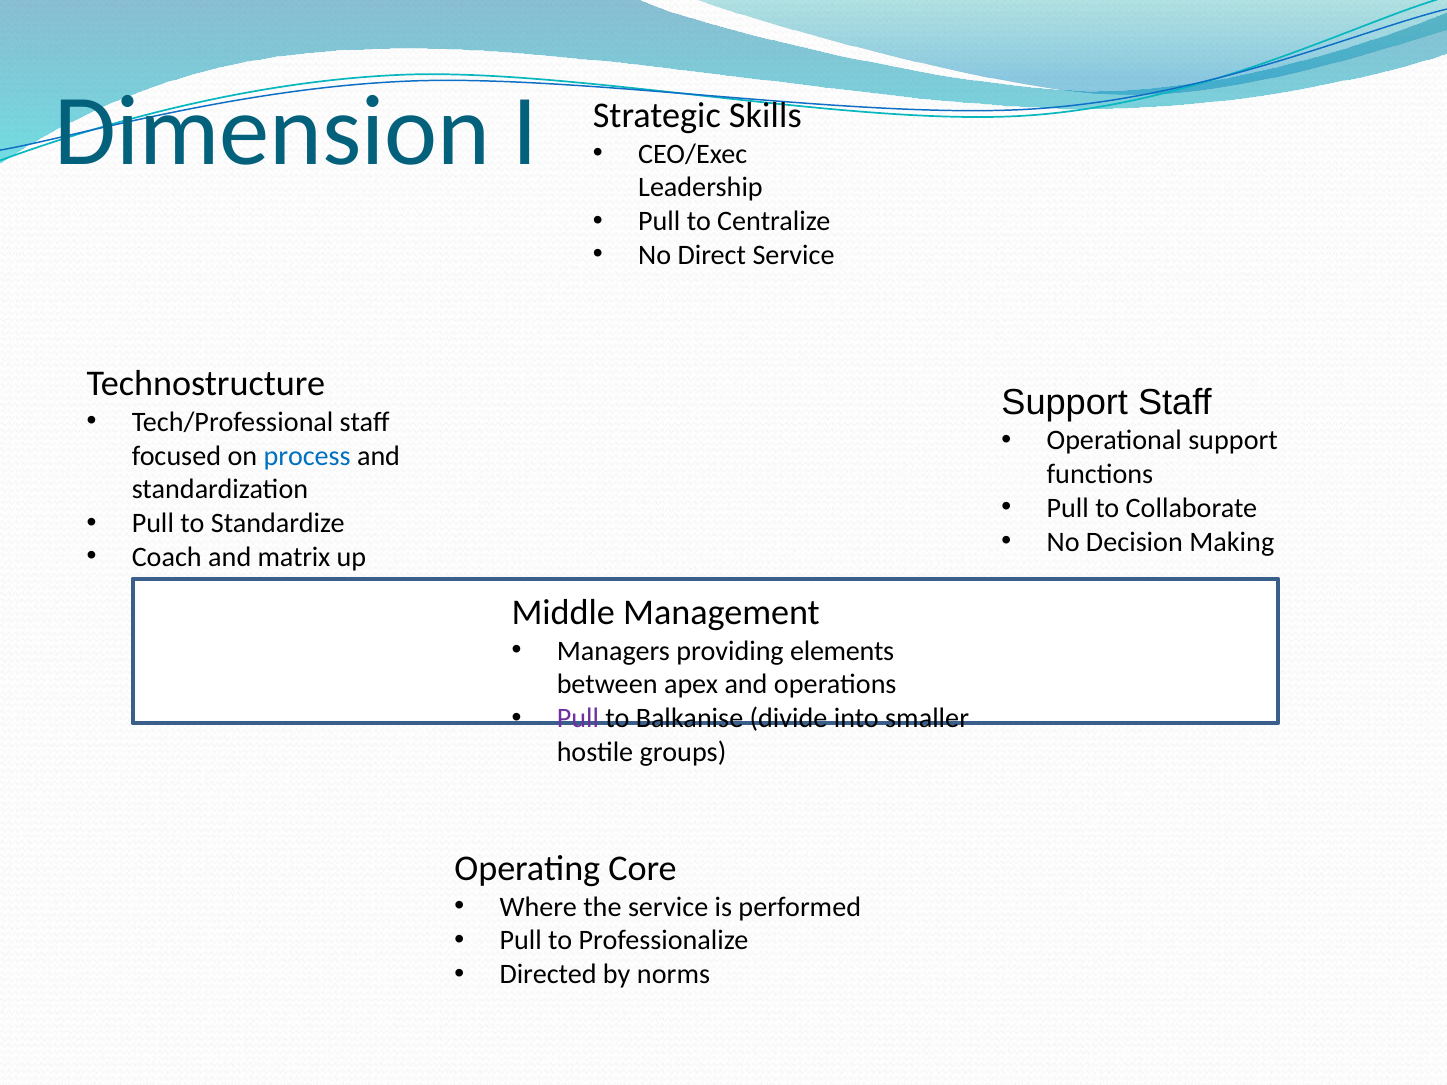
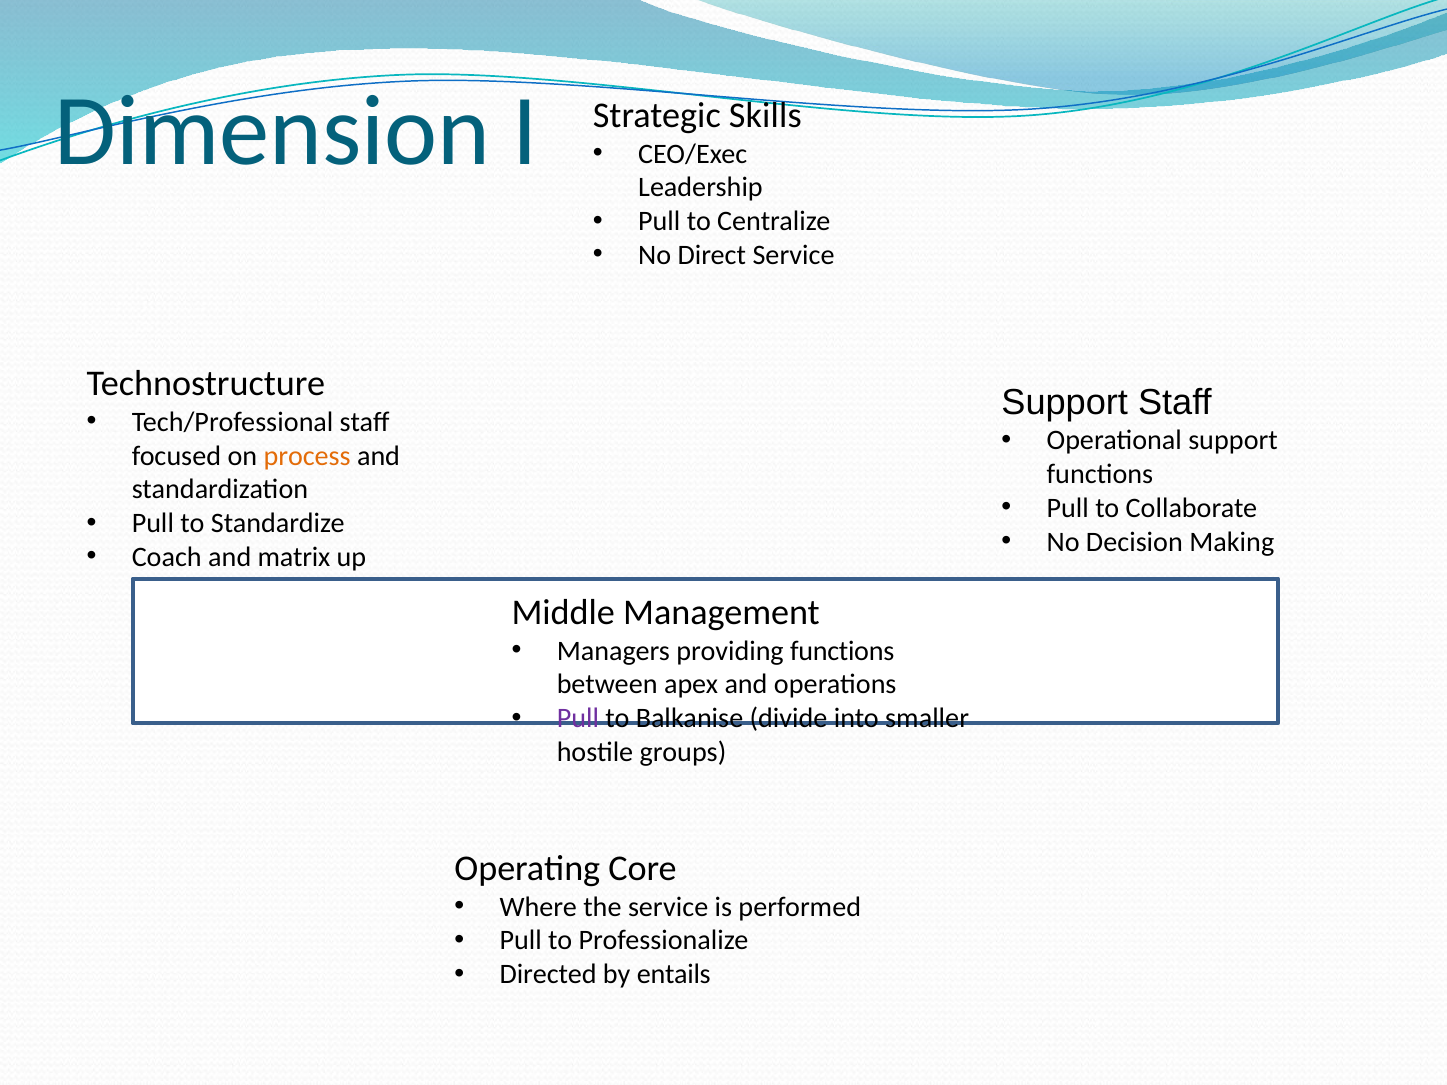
process colour: blue -> orange
providing elements: elements -> functions
norms: norms -> entails
